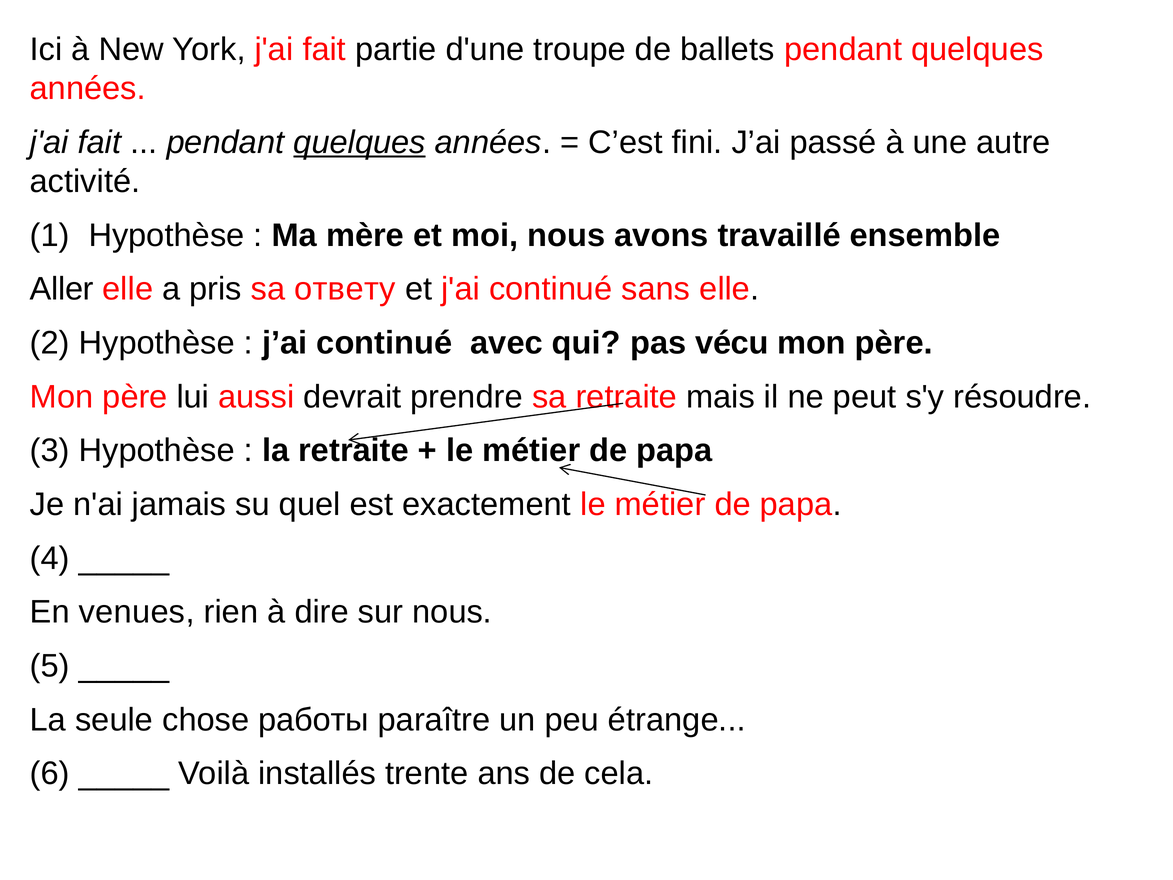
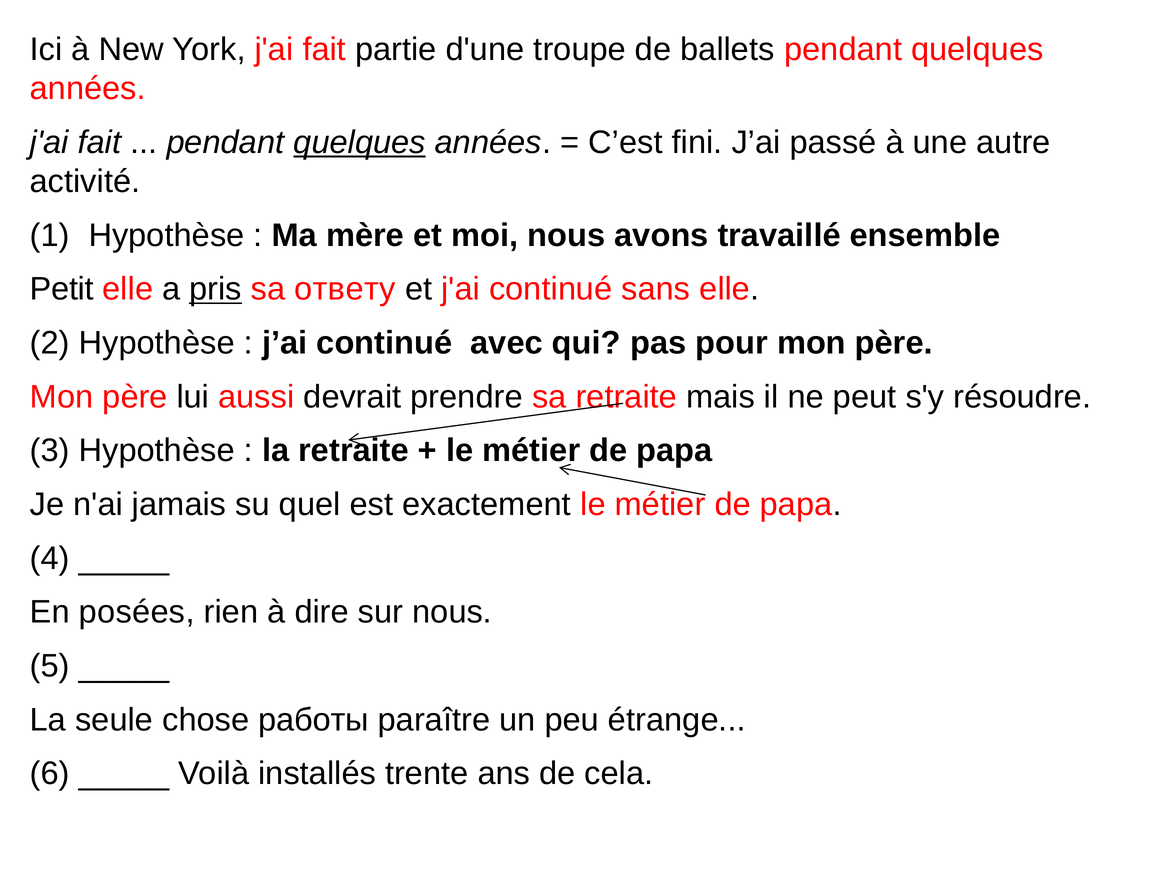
Aller: Aller -> Petit
pris underline: none -> present
vécu: vécu -> pour
venues: venues -> posées
